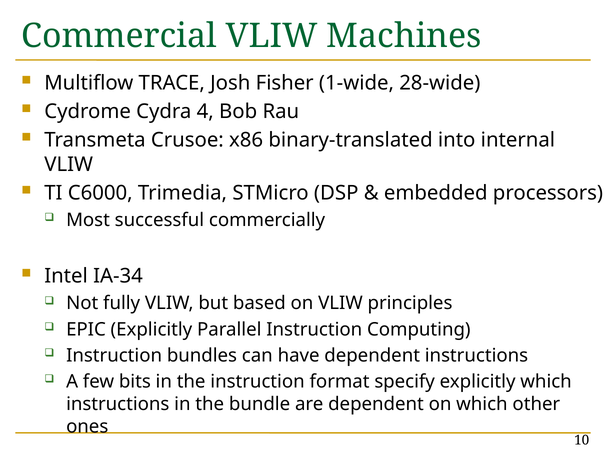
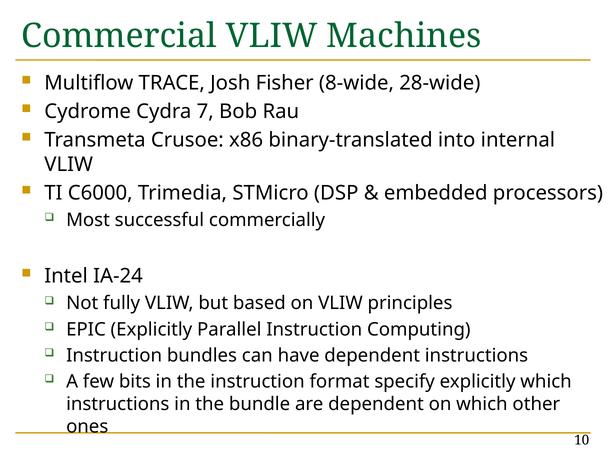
1-wide: 1-wide -> 8-wide
4: 4 -> 7
IA-34: IA-34 -> IA-24
